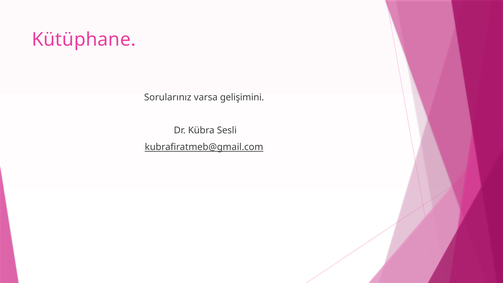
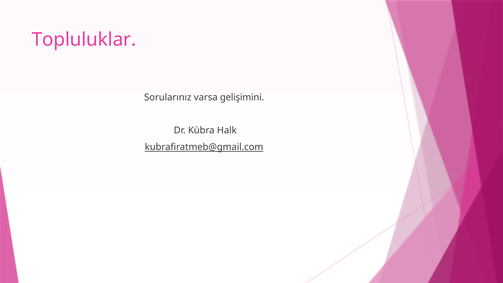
Kütüphane: Kütüphane -> Topluluklar
Sesli: Sesli -> Halk
